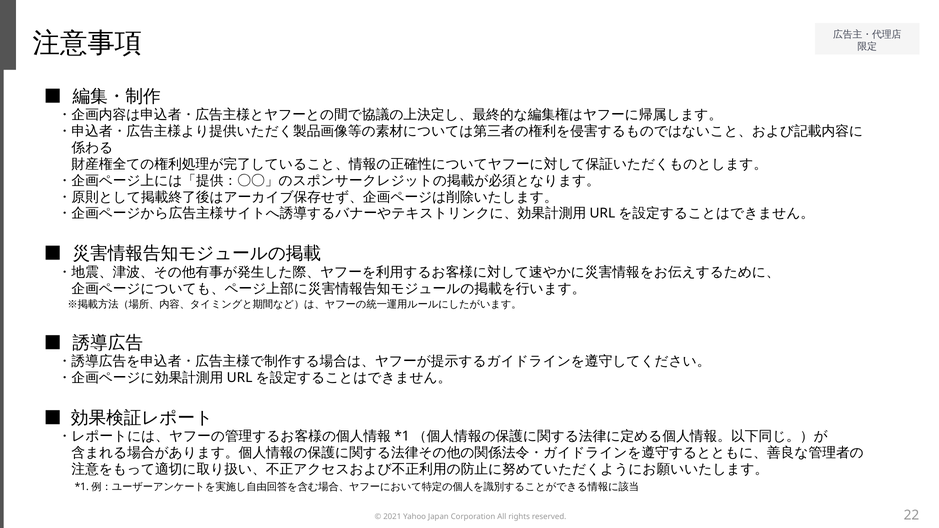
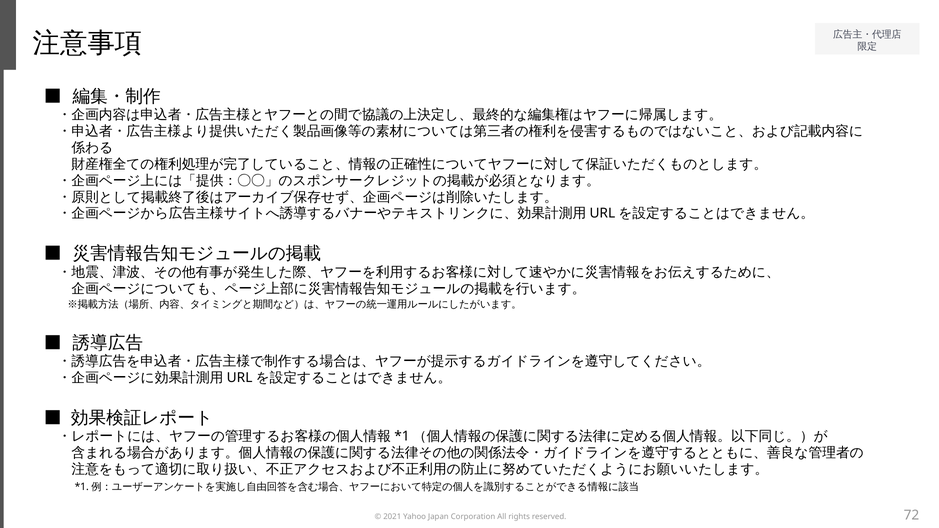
22: 22 -> 72
